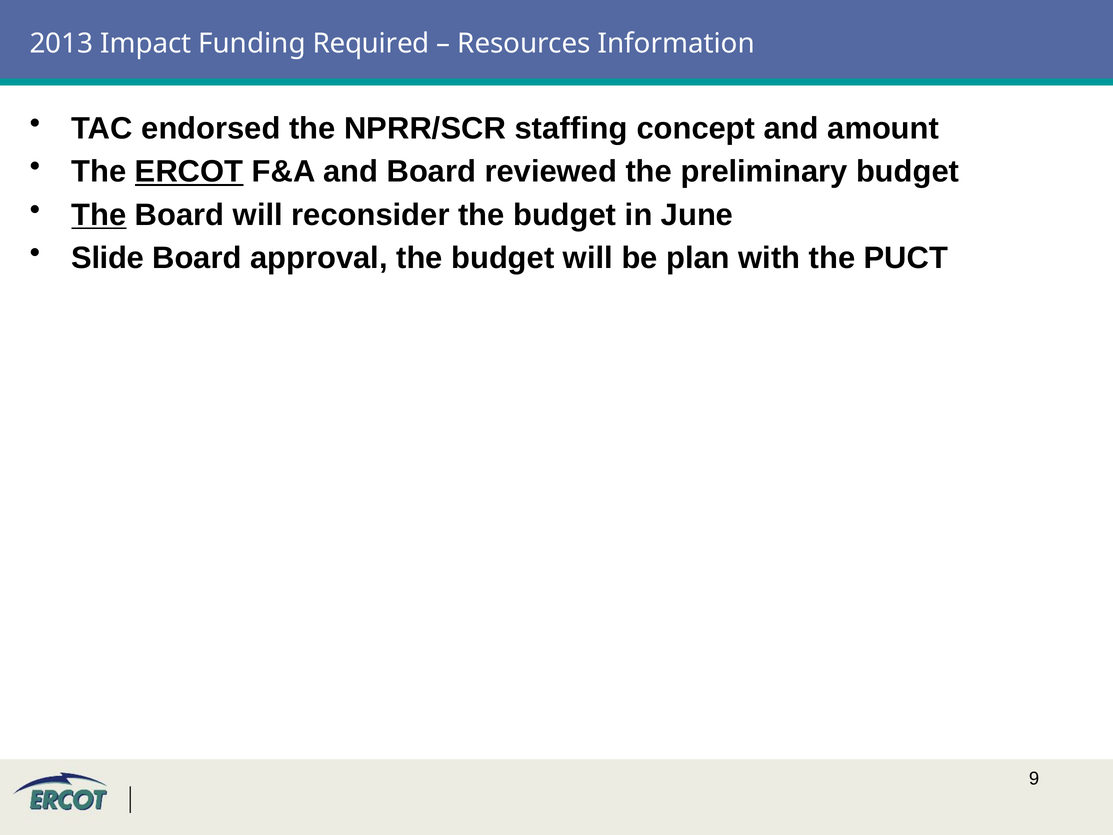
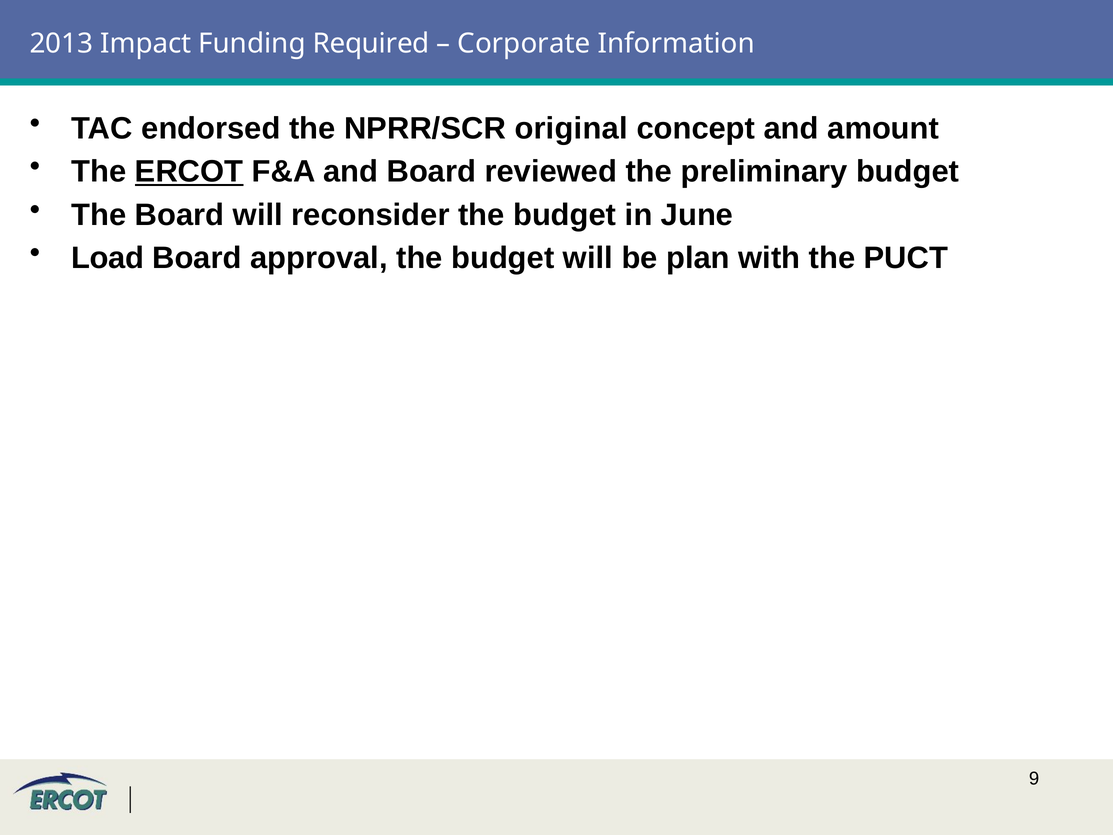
Resources: Resources -> Corporate
staffing: staffing -> original
The at (99, 215) underline: present -> none
Slide: Slide -> Load
